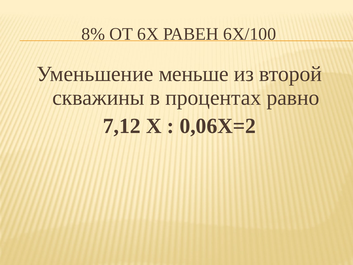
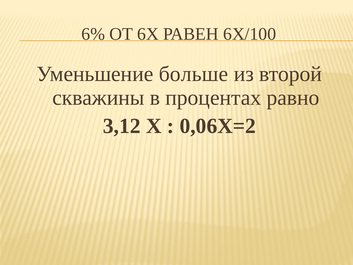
8%: 8% -> 6%
меньше: меньше -> больше
7,12: 7,12 -> 3,12
